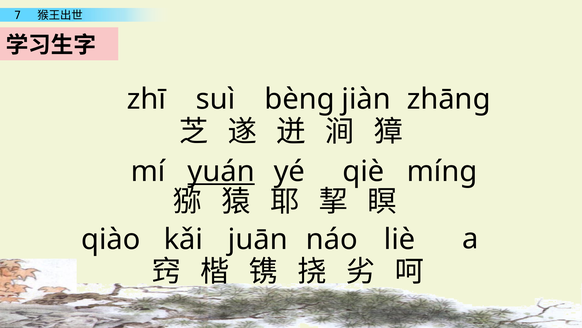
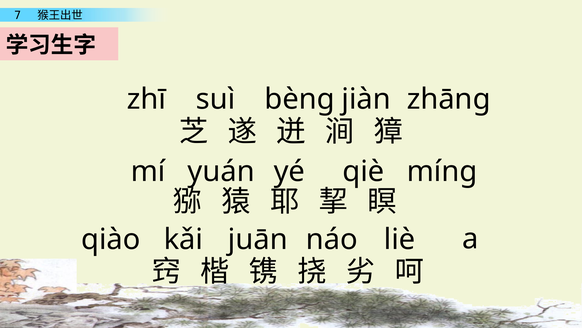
yuán underline: present -> none
